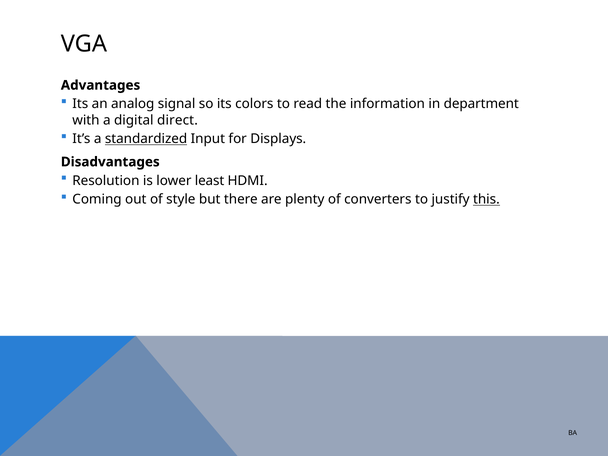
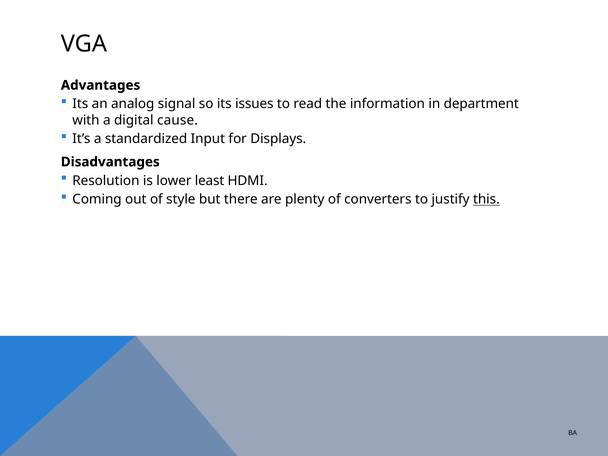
colors: colors -> issues
direct: direct -> cause
standardized underline: present -> none
